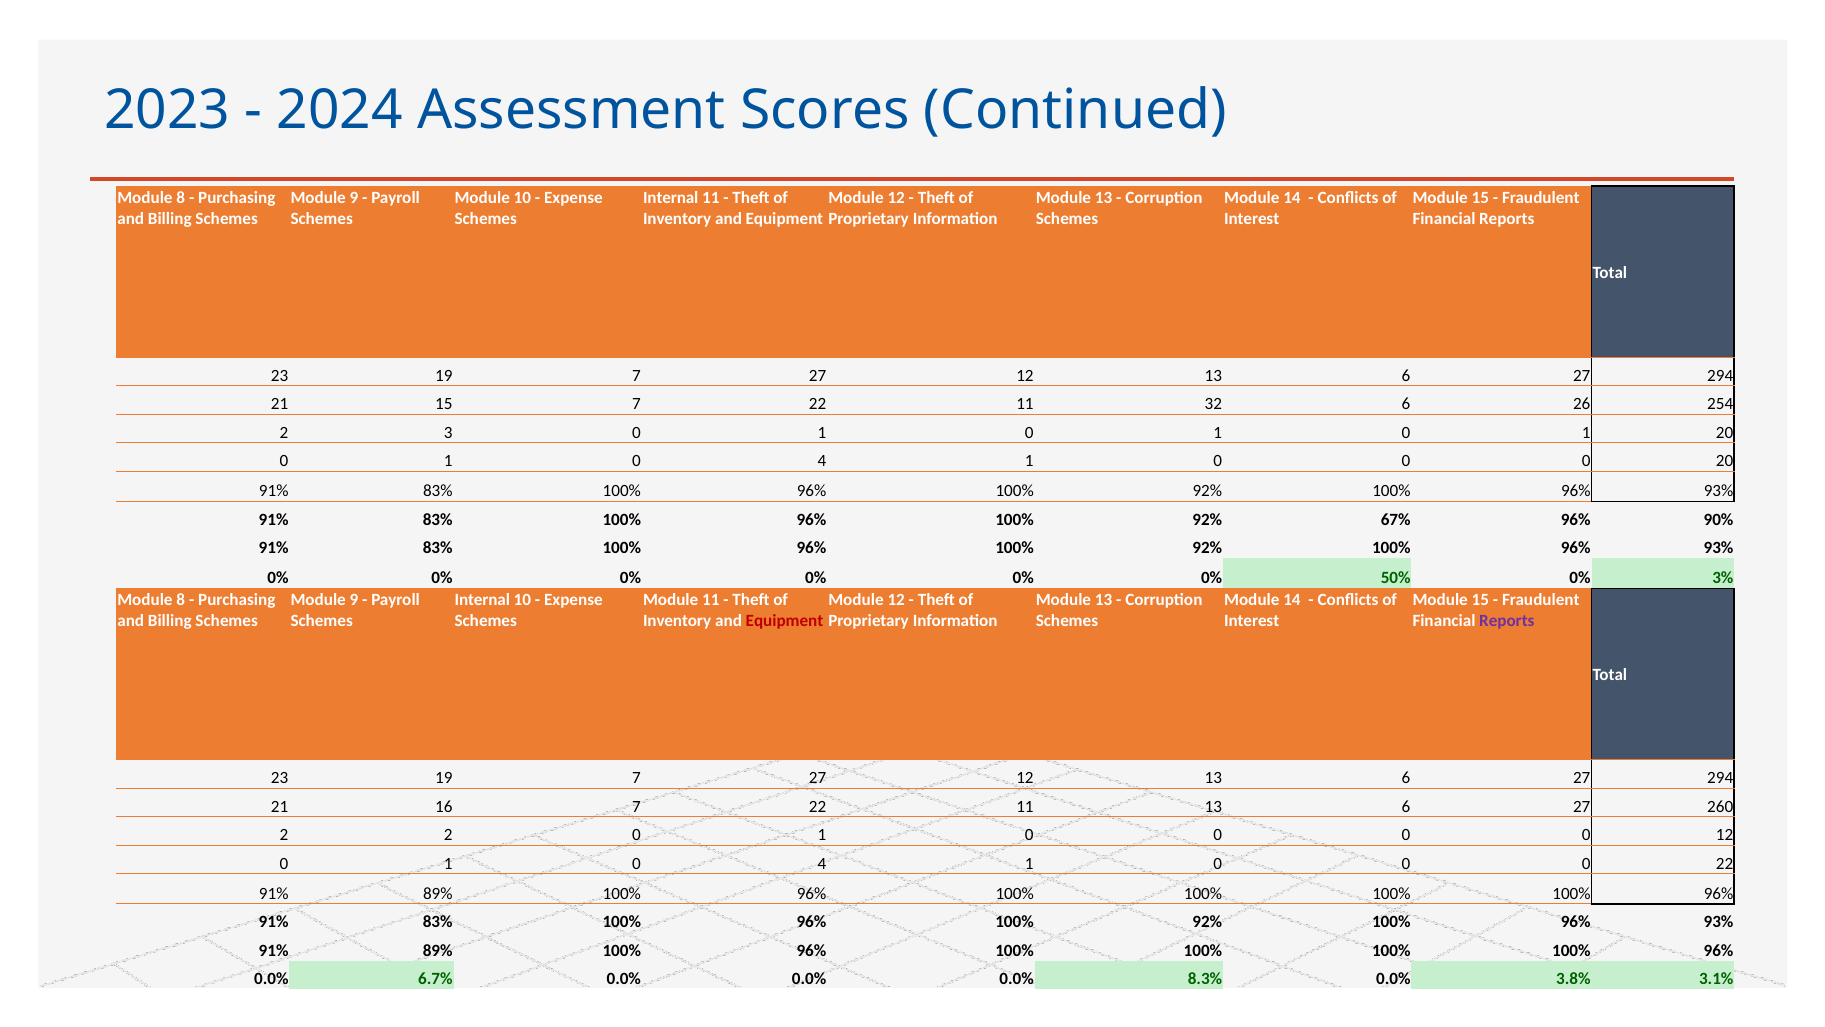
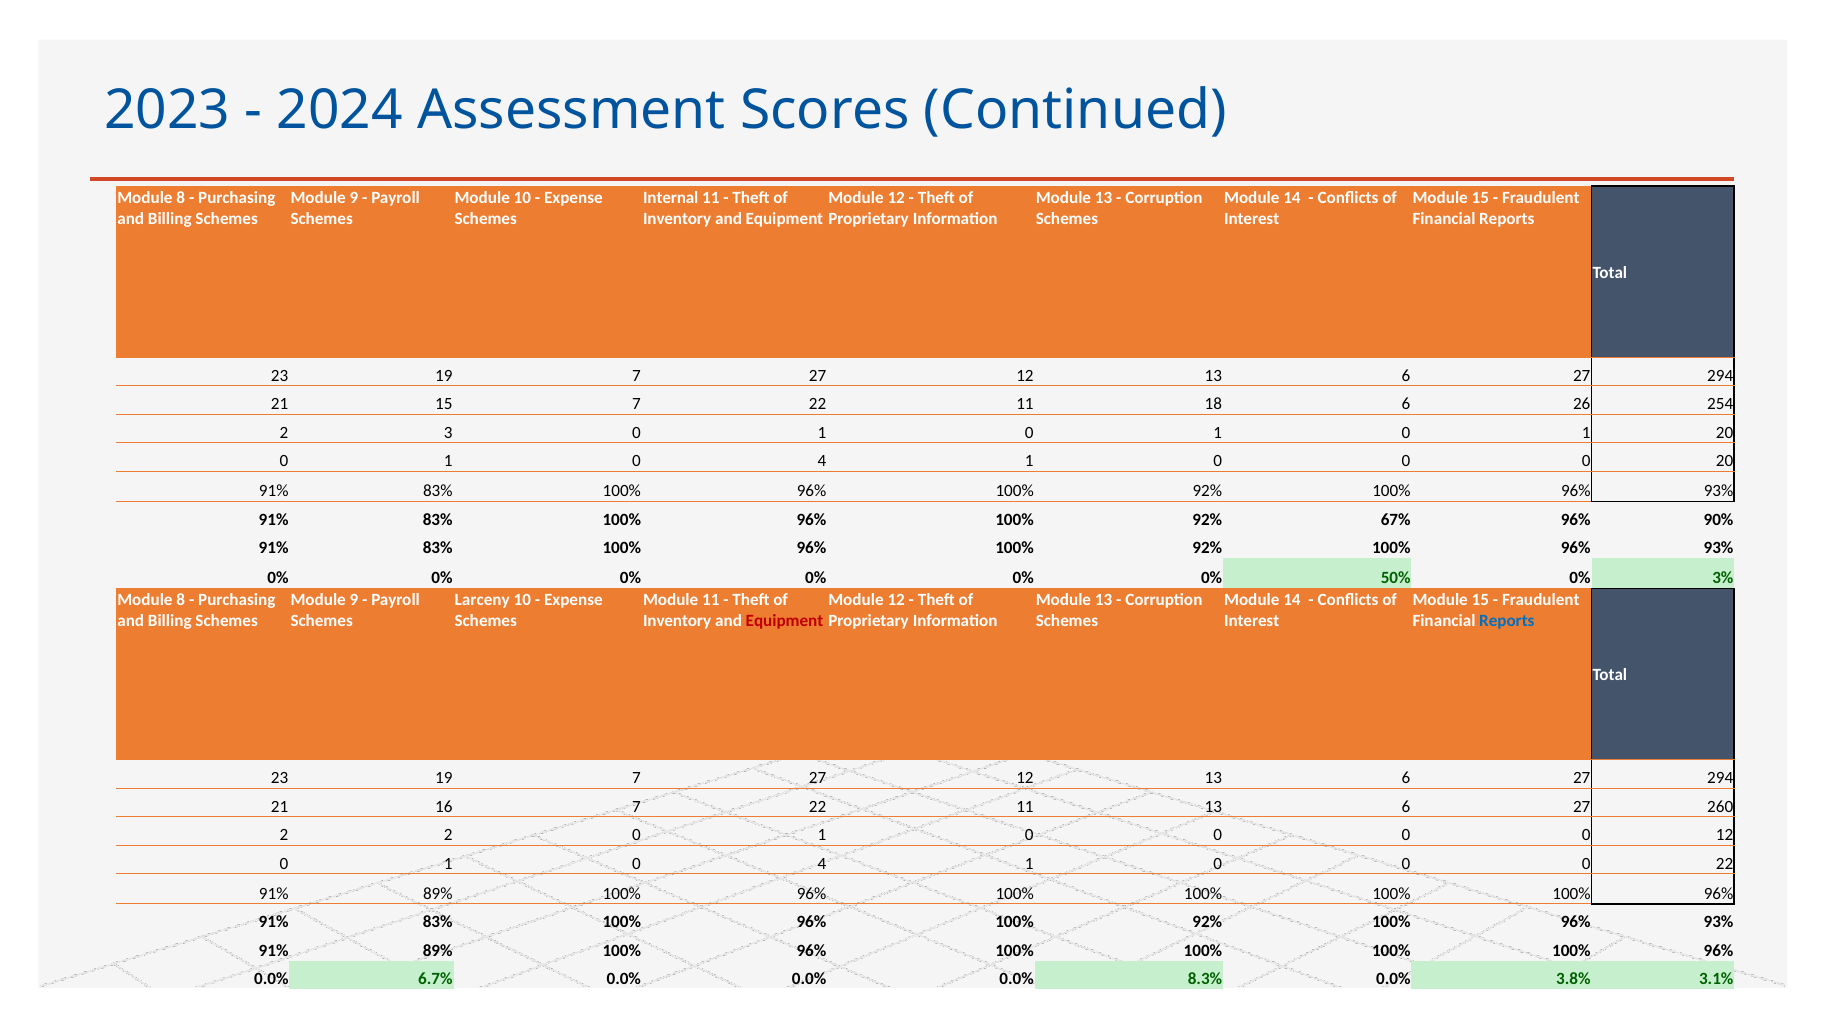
32: 32 -> 18
Internal at (482, 600): Internal -> Larceny
Reports at (1507, 621) colour: purple -> blue
